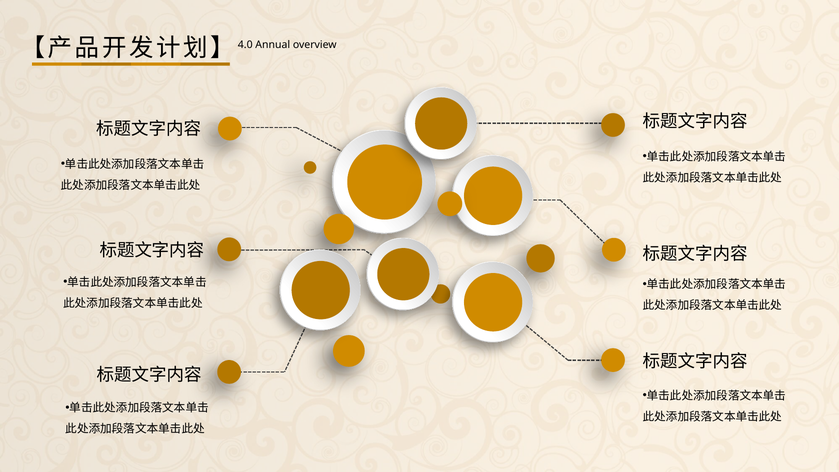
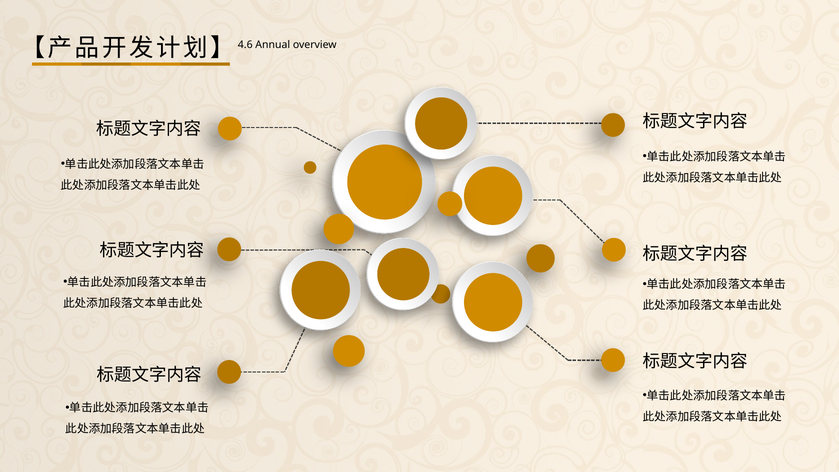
4.0: 4.0 -> 4.6
